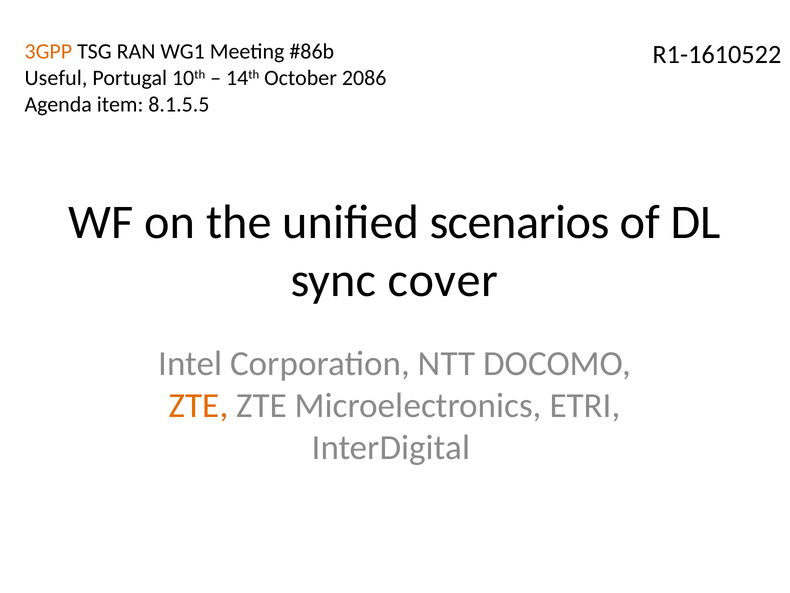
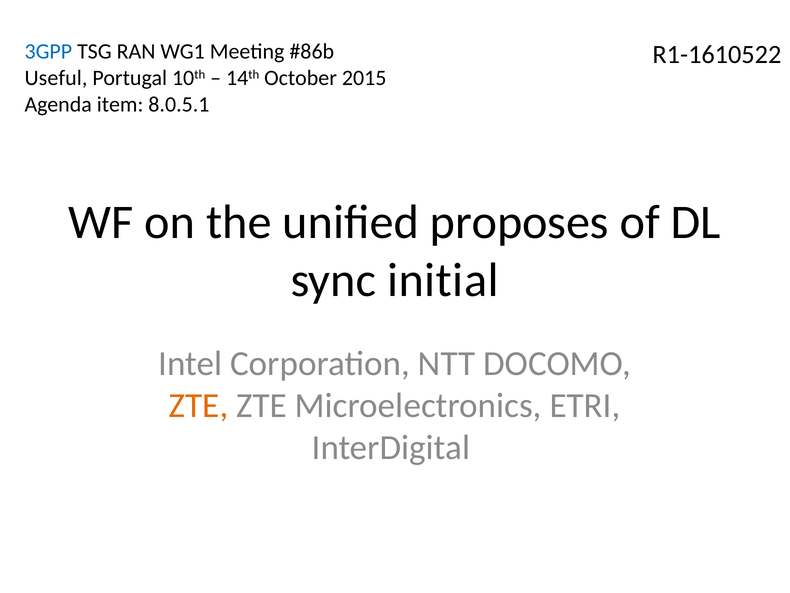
3GPP colour: orange -> blue
2086: 2086 -> 2015
8.1.5.5: 8.1.5.5 -> 8.0.5.1
scenarios: scenarios -> proposes
cover: cover -> initial
